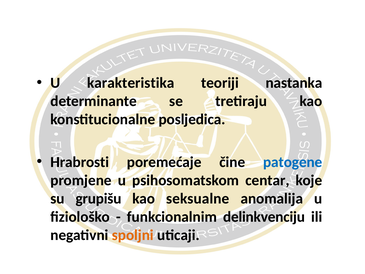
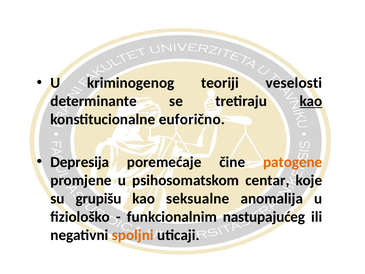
karakteristika: karakteristika -> kriminogenog
nastanka: nastanka -> veselosti
kao at (311, 101) underline: none -> present
posljedica: posljedica -> euforično
Hrabrosti: Hrabrosti -> Depresija
patogene colour: blue -> orange
delinkvenciju: delinkvenciju -> nastupajućeg
